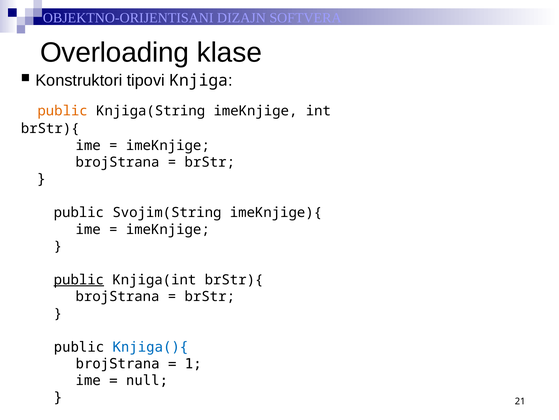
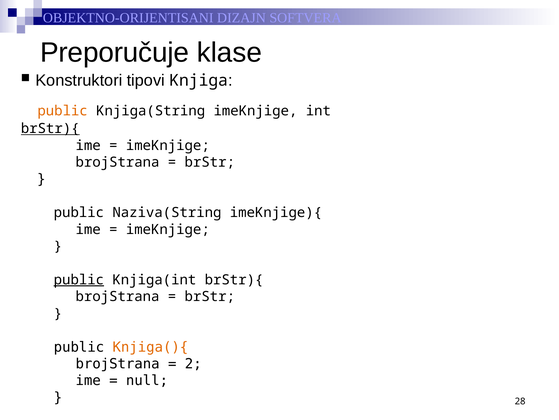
Overloading: Overloading -> Preporučuje
brStr){ at (50, 128) underline: none -> present
Svojim(String: Svojim(String -> Naziva(String
Knjiga(){ colour: blue -> orange
1: 1 -> 2
21: 21 -> 28
